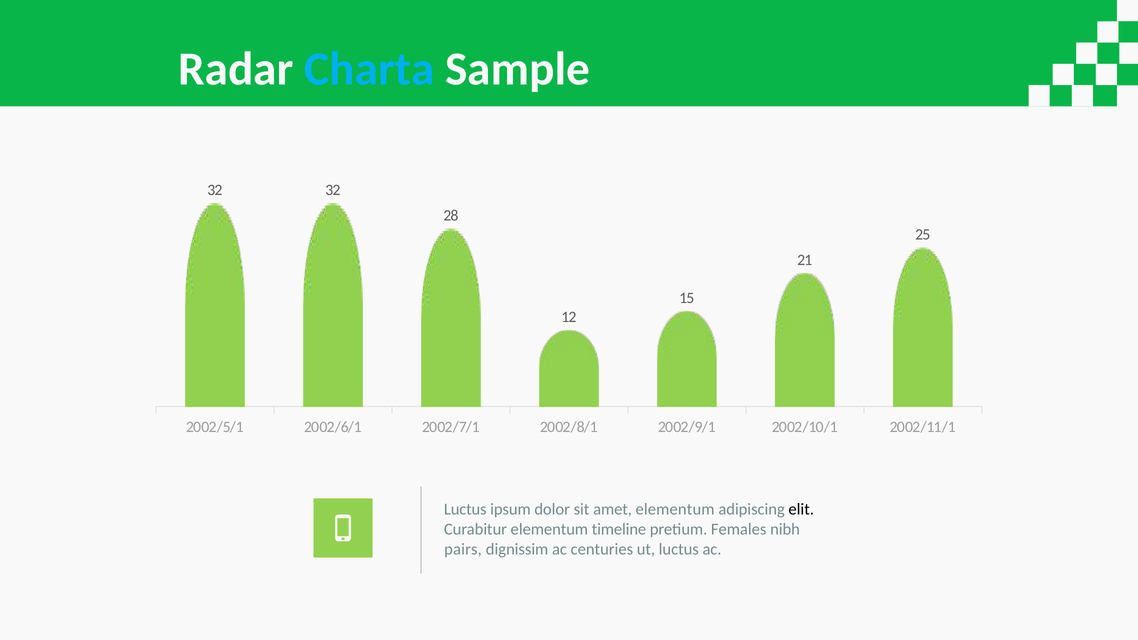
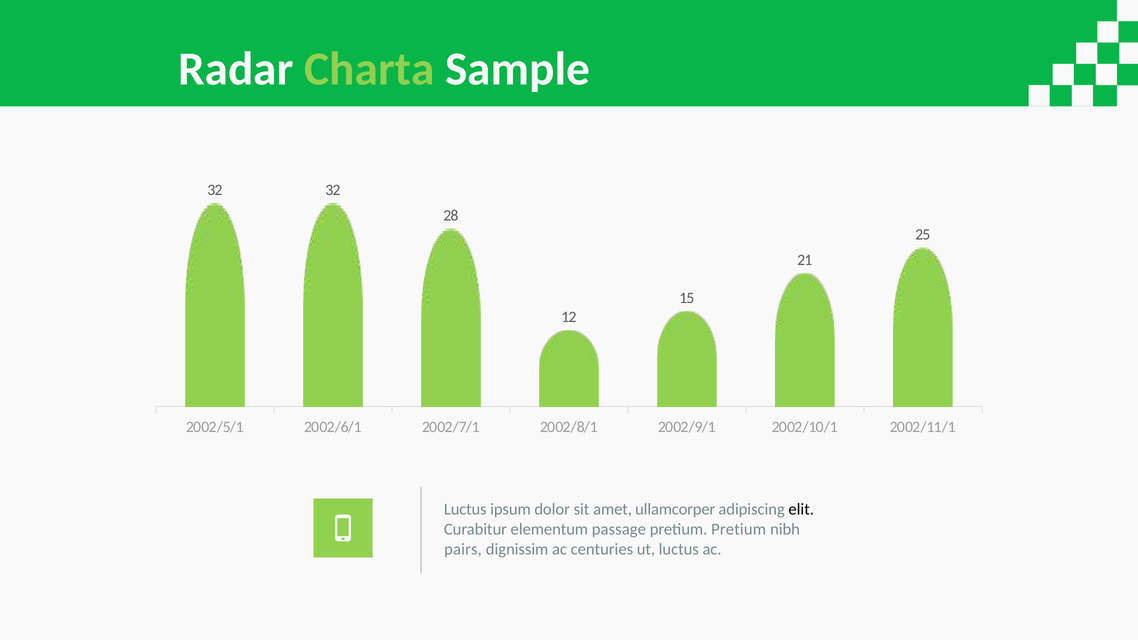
Charta colour: light blue -> light green
amet elementum: elementum -> ullamcorper
timeline: timeline -> passage
pretium Females: Females -> Pretium
